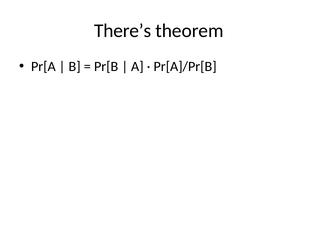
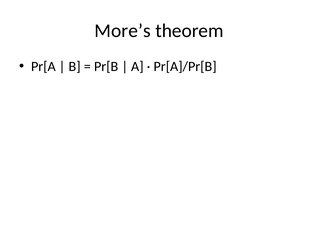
There’s: There’s -> More’s
